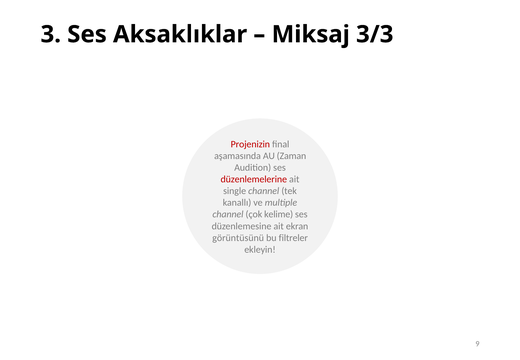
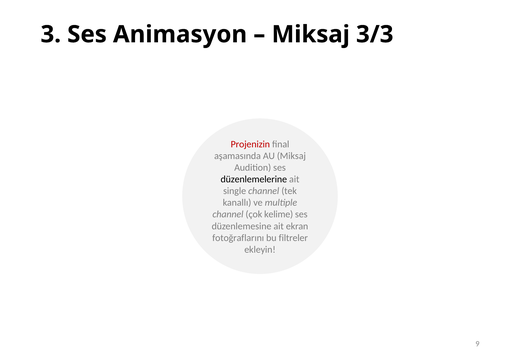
Aksaklıklar: Aksaklıklar -> Animasyon
AU Zaman: Zaman -> Miksaj
düzenlemelerine colour: red -> black
görüntüsünü: görüntüsünü -> fotoğraflarını
